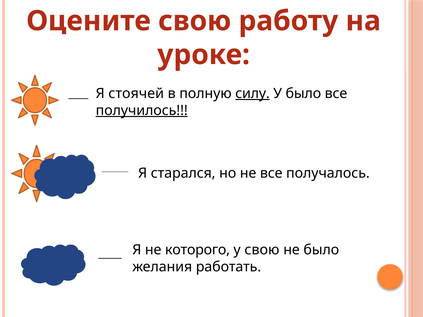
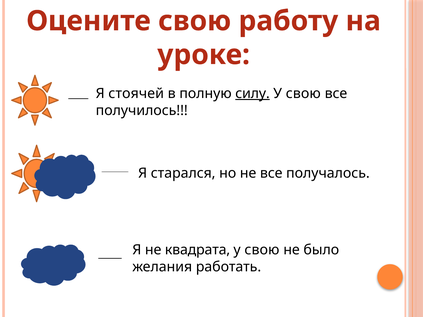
было at (303, 94): было -> свою
получилось underline: present -> none
которого: которого -> квадрата
